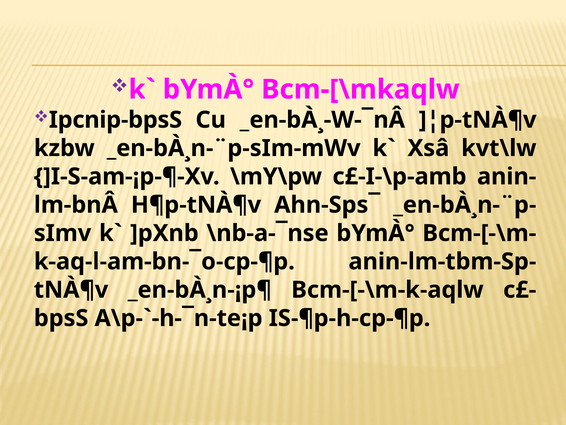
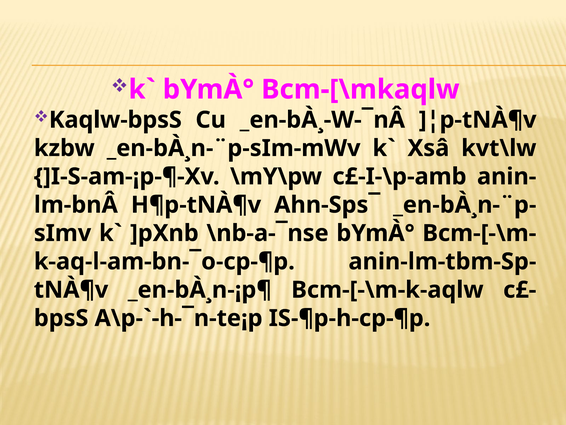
Ipcnip-bpsS: Ipcnip-bpsS -> Kaqlw-bpsS
